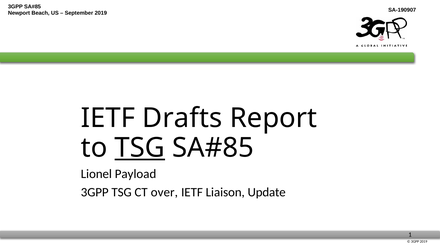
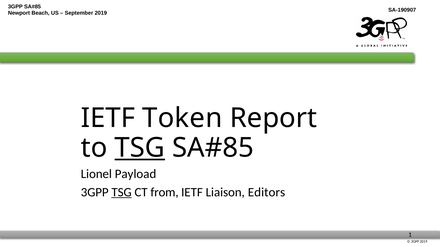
Drafts: Drafts -> Token
TSG at (122, 193) underline: none -> present
over: over -> from
Update: Update -> Editors
